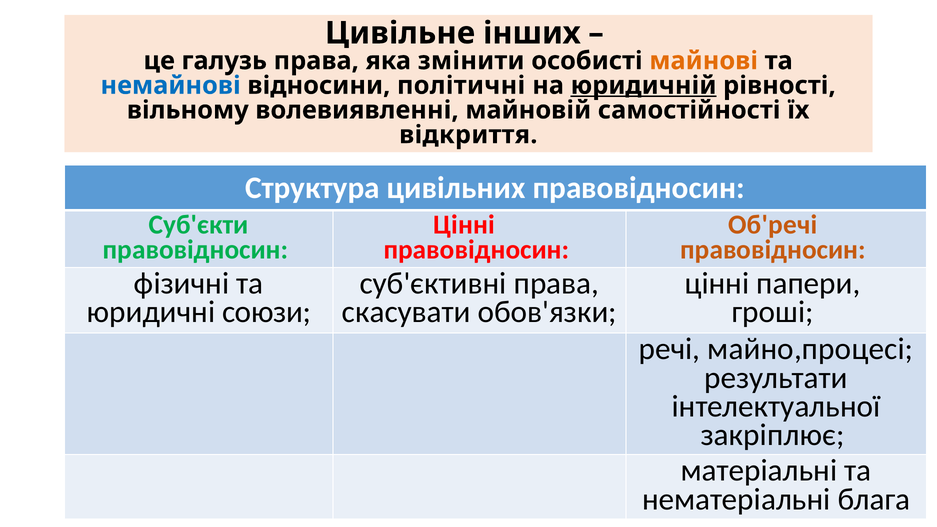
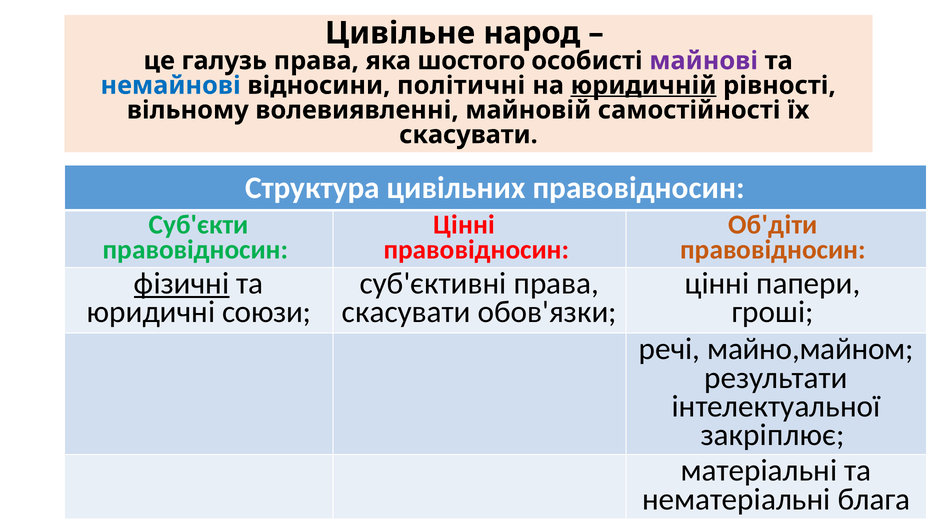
інших: інших -> народ
змінити: змінити -> шостого
майнові colour: orange -> purple
відкриття at (468, 135): відкриття -> скасувати
Об'речі: Об'речі -> Об'діти
фізичні underline: none -> present
майно,процесі: майно,процесі -> майно,майном
